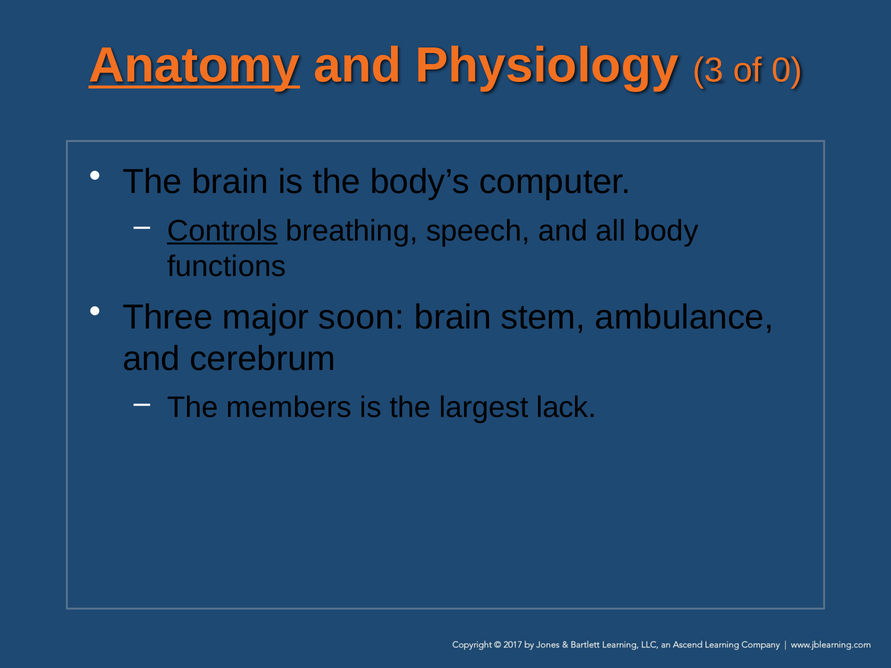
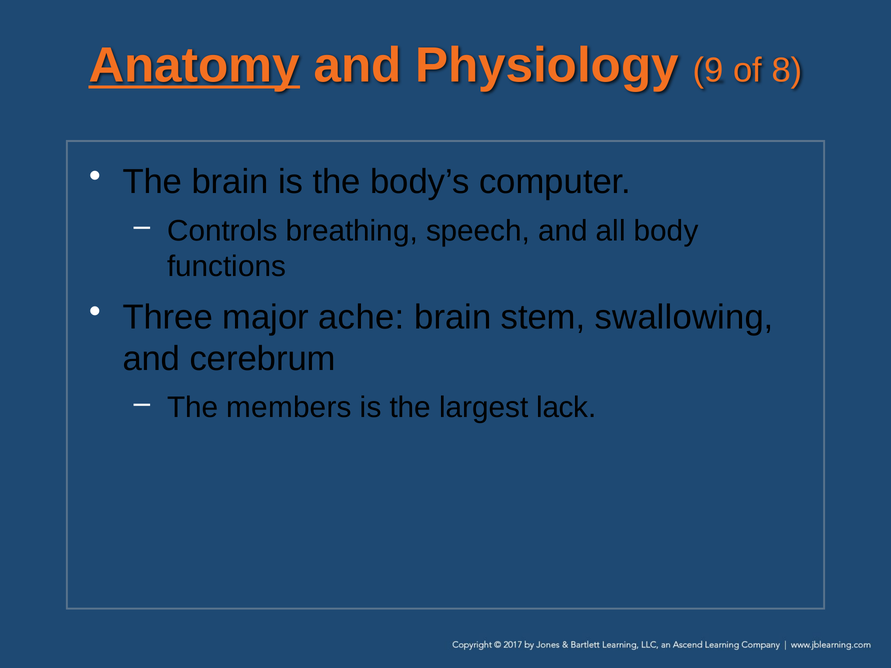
3: 3 -> 9
0: 0 -> 8
Controls underline: present -> none
soon: soon -> ache
ambulance: ambulance -> swallowing
